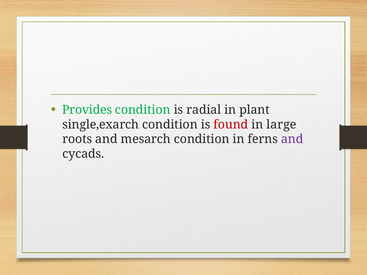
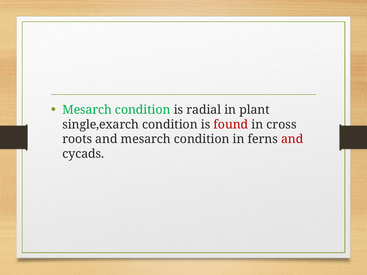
Provides at (87, 110): Provides -> Mesarch
large: large -> cross
and at (292, 139) colour: purple -> red
